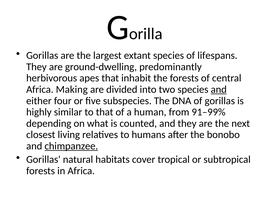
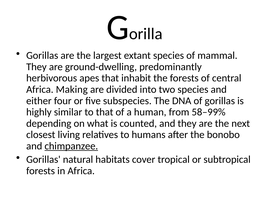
lifespans: lifespans -> mammal
and at (219, 89) underline: present -> none
91–99%: 91–99% -> 58–99%
